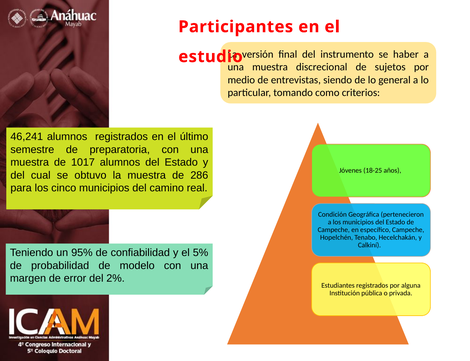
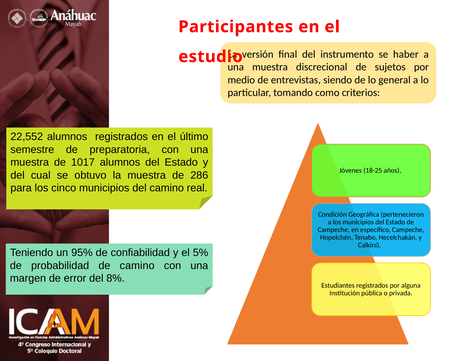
46,241: 46,241 -> 22,552
de modelo: modelo -> camino
2%: 2% -> 8%
